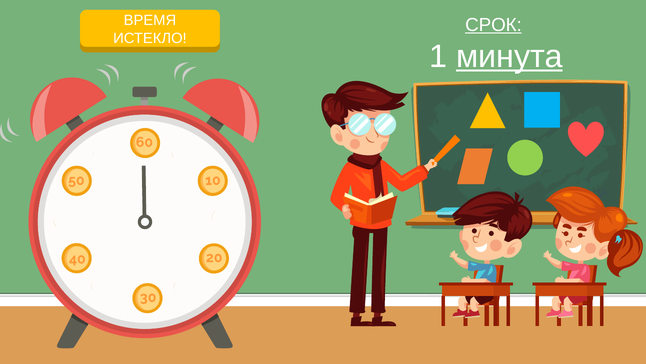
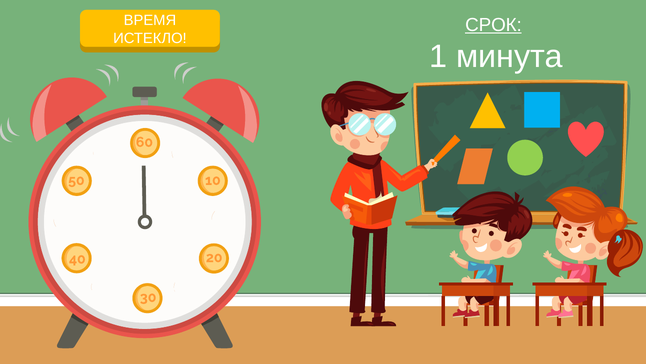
минута underline: present -> none
